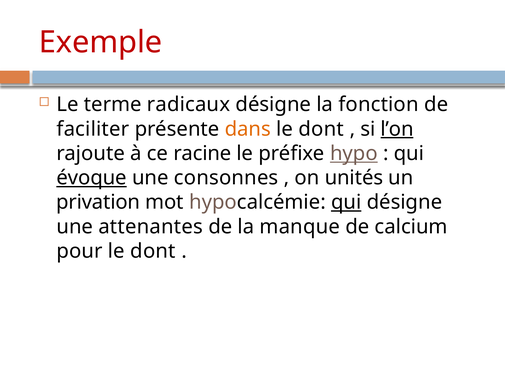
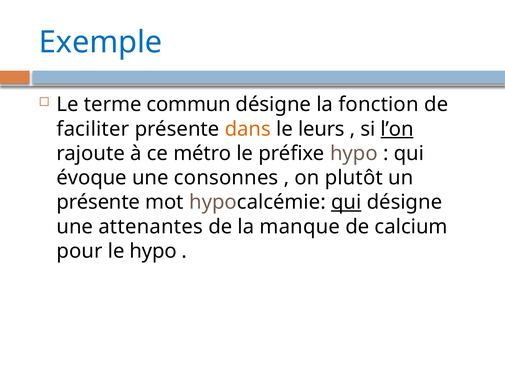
Exemple colour: red -> blue
radicaux: radicaux -> commun
dont at (321, 129): dont -> leurs
racine: racine -> métro
hypo at (354, 153) underline: present -> none
évoque underline: present -> none
unités: unités -> plutôt
privation at (98, 202): privation -> présente
dont at (153, 251): dont -> hypo
